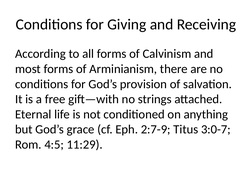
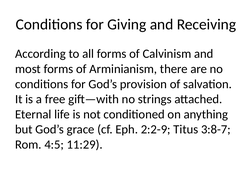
2:7-9: 2:7-9 -> 2:2-9
3:0-7: 3:0-7 -> 3:8-7
